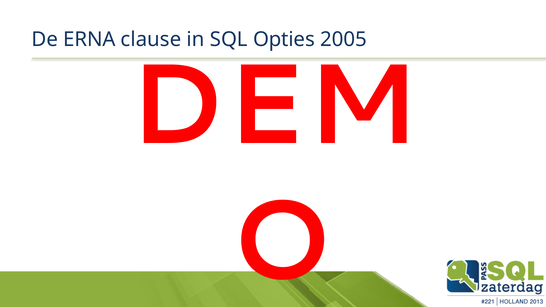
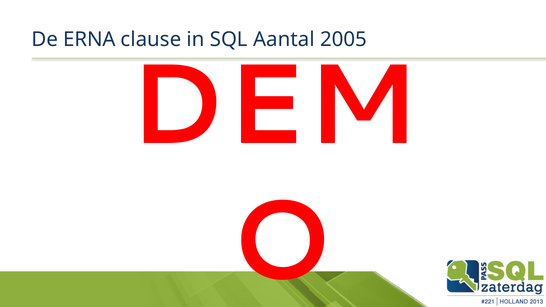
Opties: Opties -> Aantal
